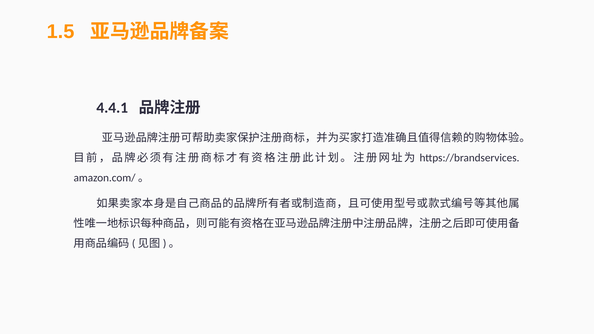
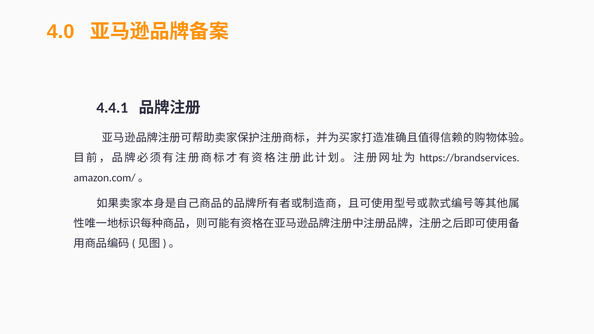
1.5: 1.5 -> 4.0
